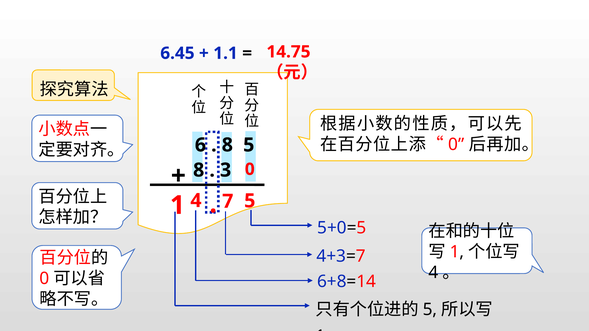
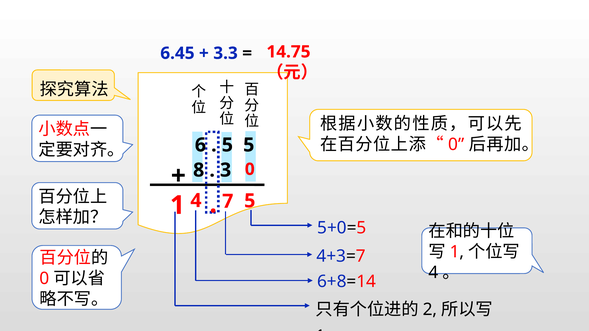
1.1: 1.1 -> 3.3
8 at (227, 145): 8 -> 5
5 at (430, 310): 5 -> 2
